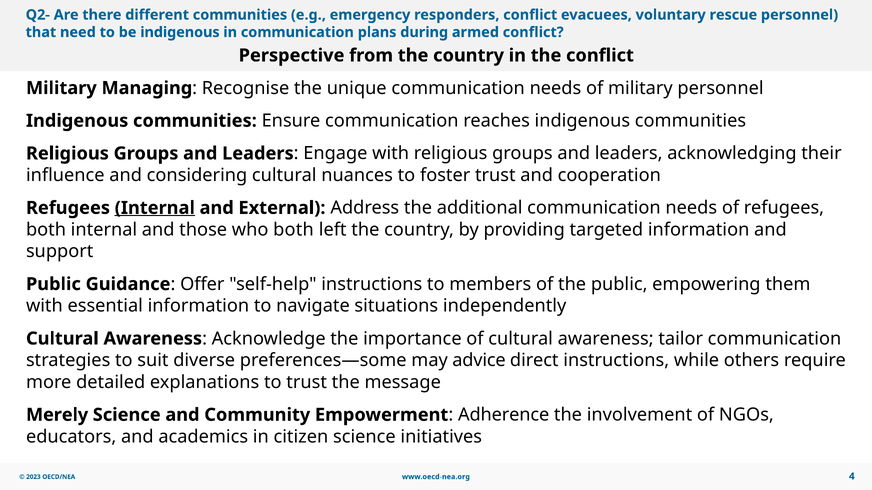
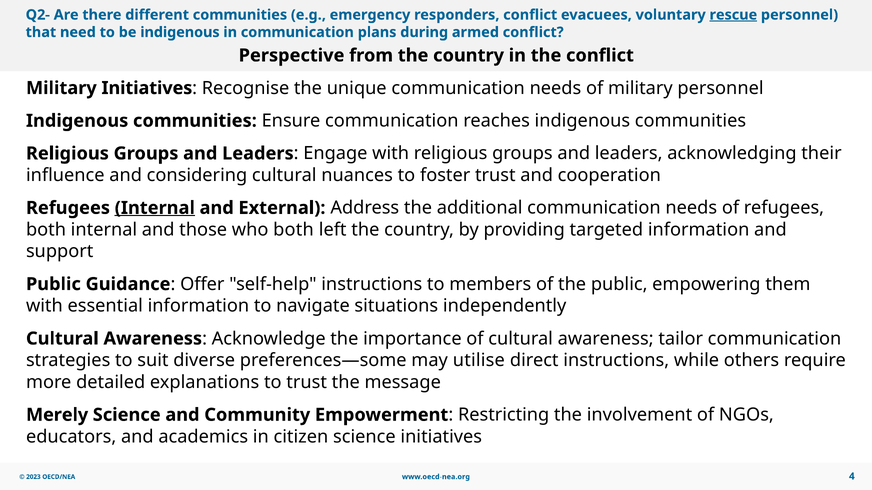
rescue underline: none -> present
Military Managing: Managing -> Initiatives
advice: advice -> utilise
Adherence: Adherence -> Restricting
